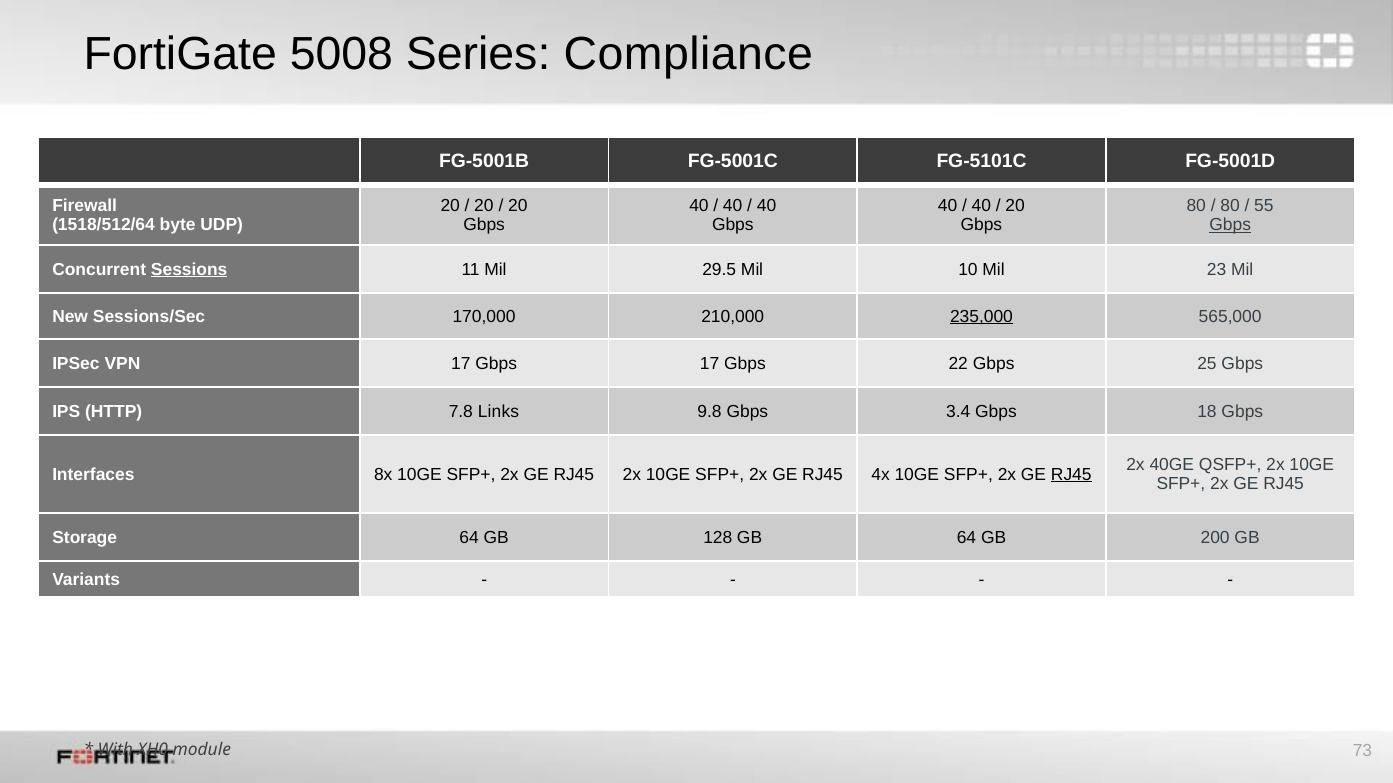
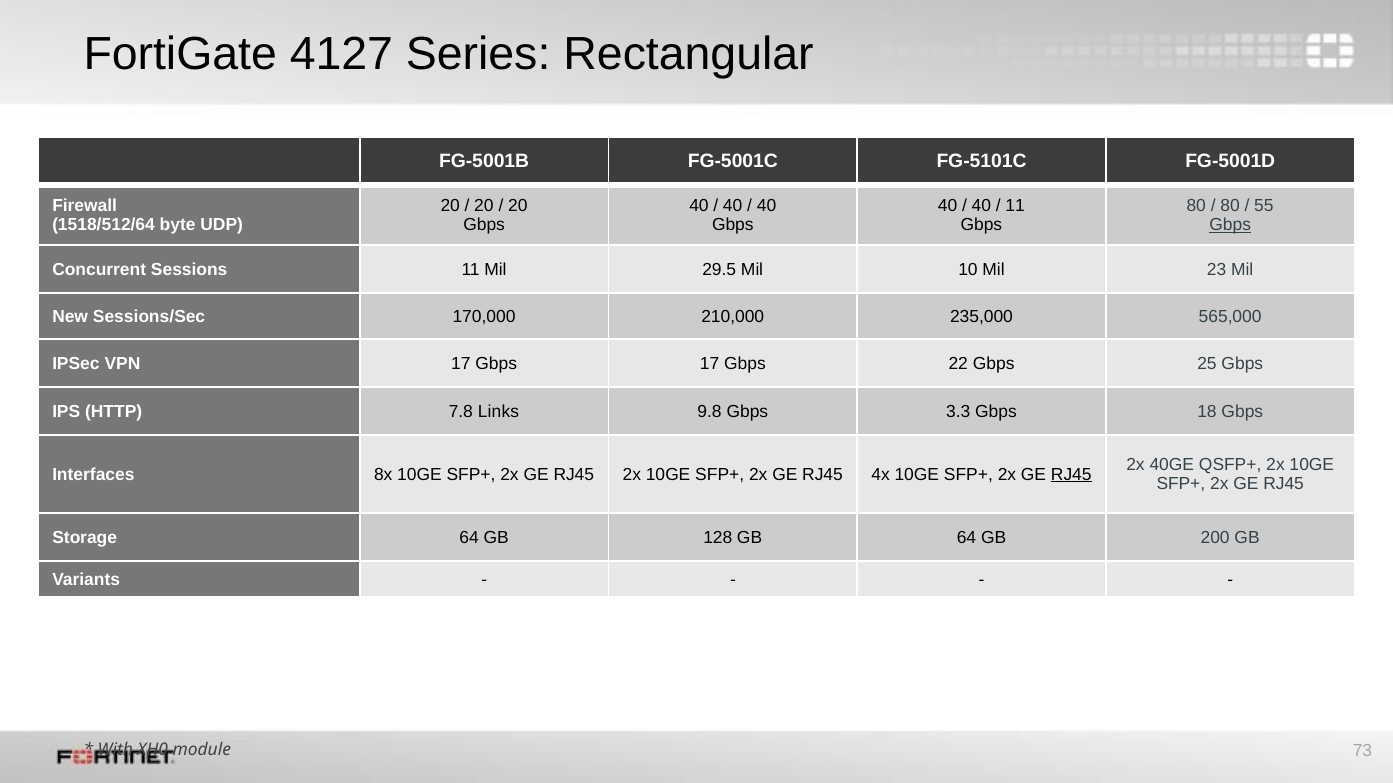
5008: 5008 -> 4127
Compliance: Compliance -> Rectangular
20 at (1015, 206): 20 -> 11
Sessions underline: present -> none
235,000 underline: present -> none
3.4: 3.4 -> 3.3
